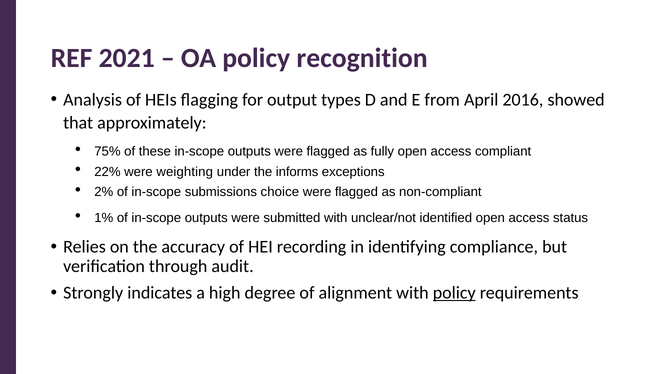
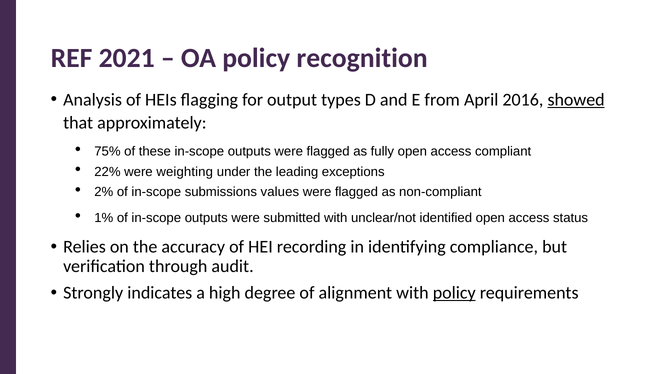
showed underline: none -> present
informs: informs -> leading
choice: choice -> values
